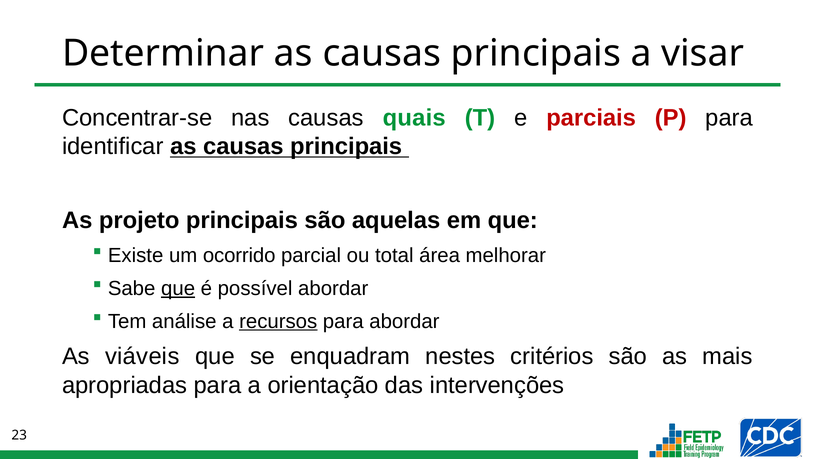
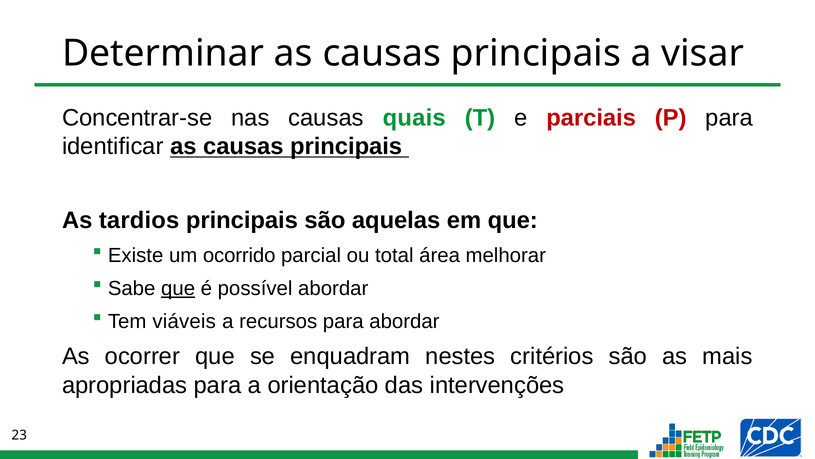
projeto: projeto -> tardios
análise: análise -> viáveis
recursos underline: present -> none
viáveis: viáveis -> ocorrer
